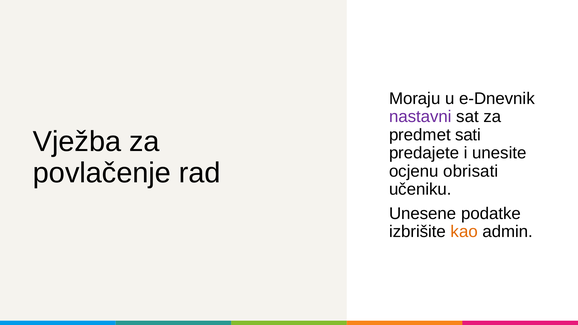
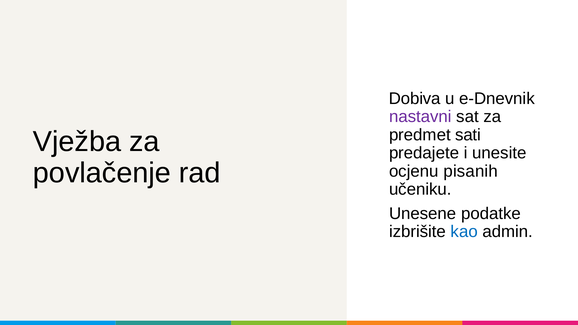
Moraju: Moraju -> Dobiva
obrisati: obrisati -> pisanih
kao colour: orange -> blue
